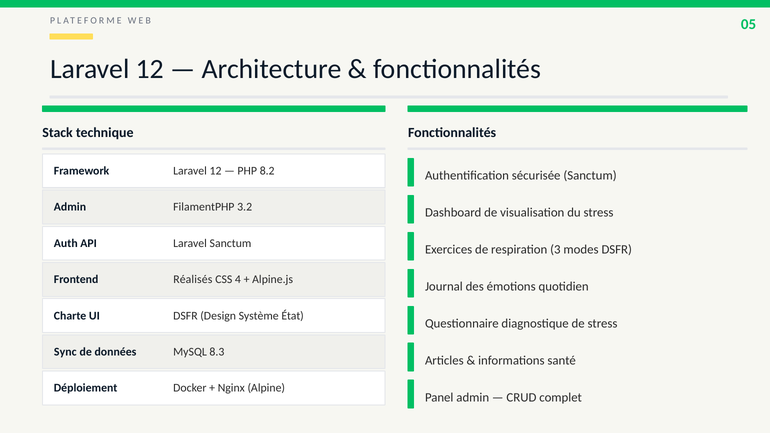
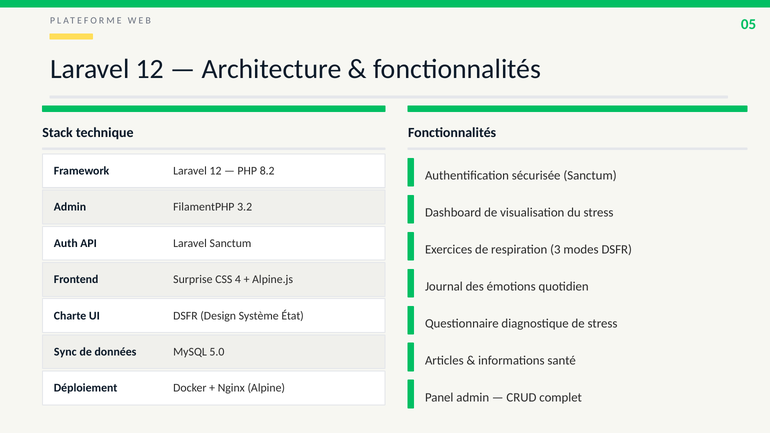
Réalisés: Réalisés -> Surprise
8.3: 8.3 -> 5.0
